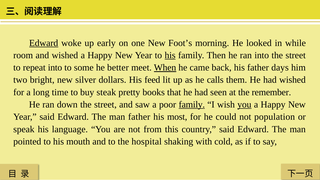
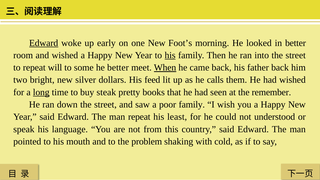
in while: while -> better
repeat into: into -> will
father days: days -> back
long underline: none -> present
family at (192, 105) underline: present -> none
you at (244, 105) underline: present -> none
man father: father -> repeat
most: most -> least
population: population -> understood
hospital: hospital -> problem
